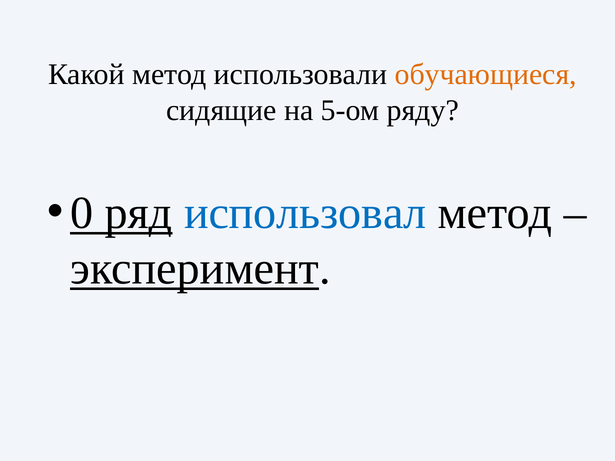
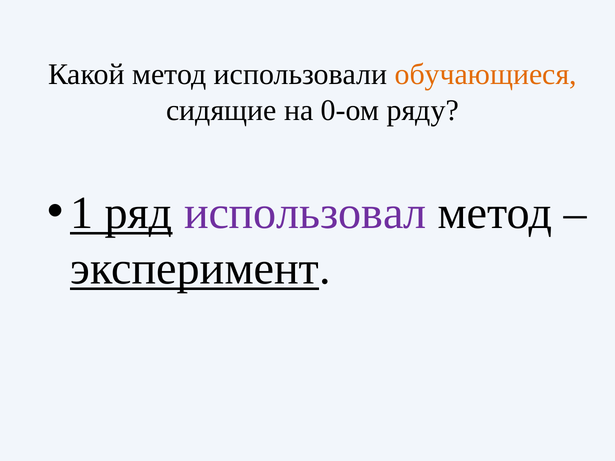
5-ом: 5-ом -> 0-ом
0: 0 -> 1
использовал colour: blue -> purple
